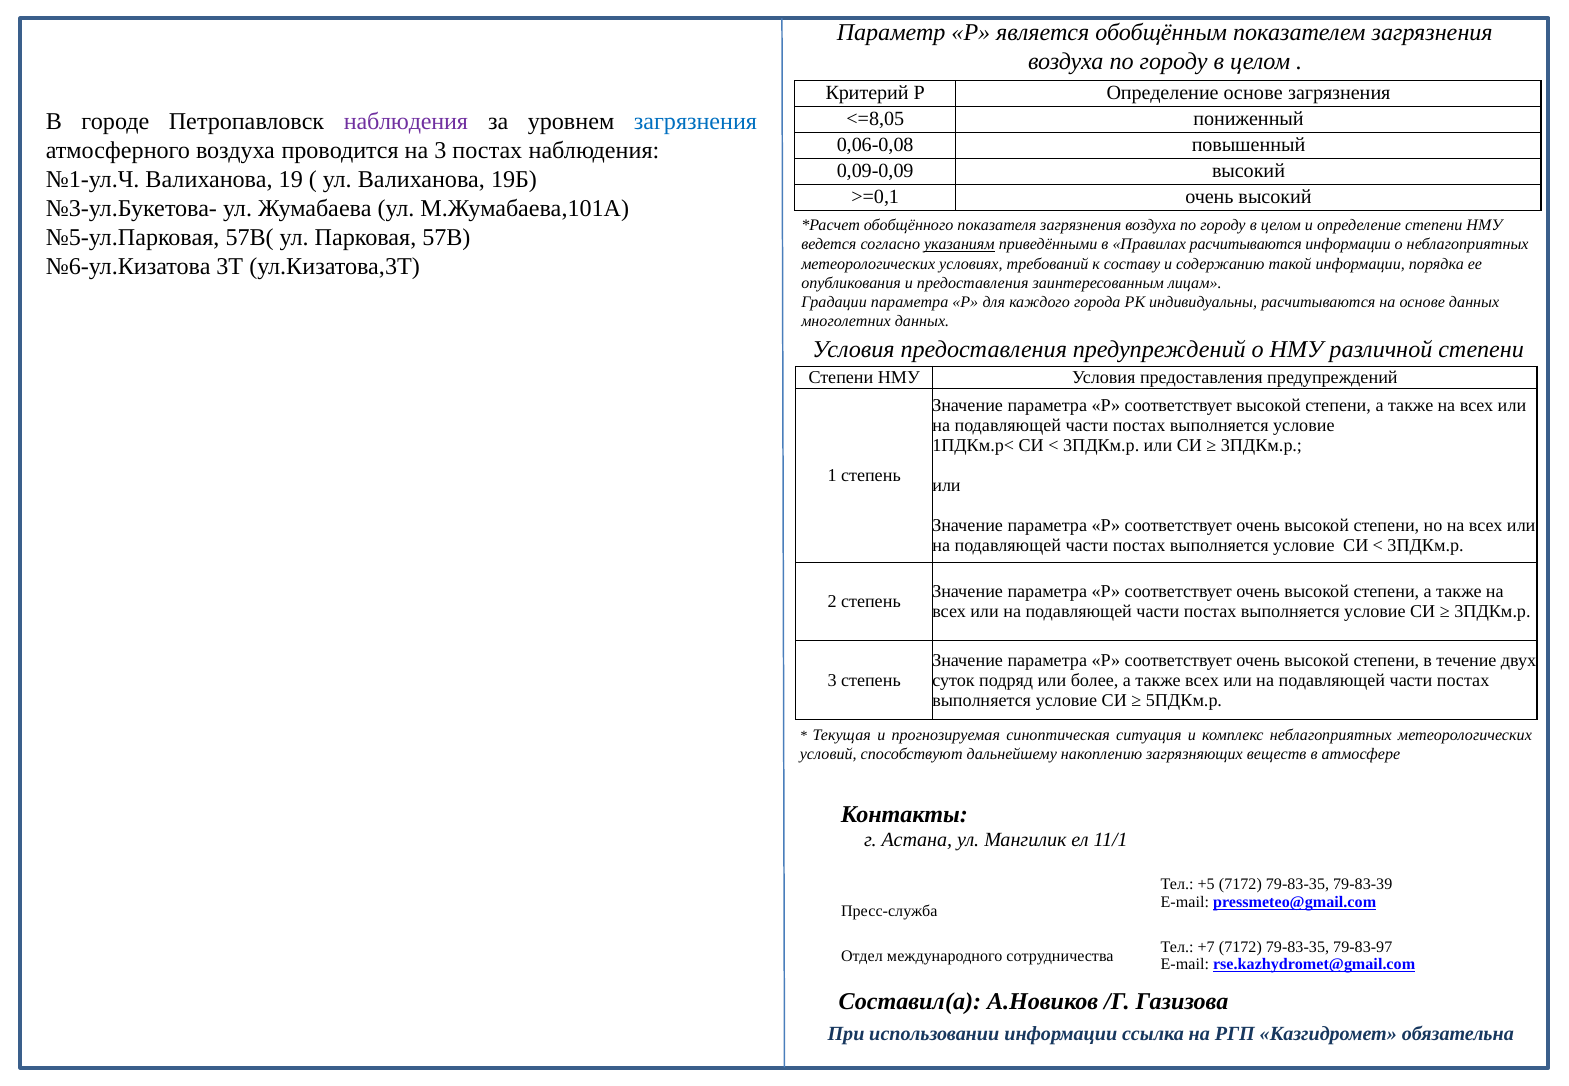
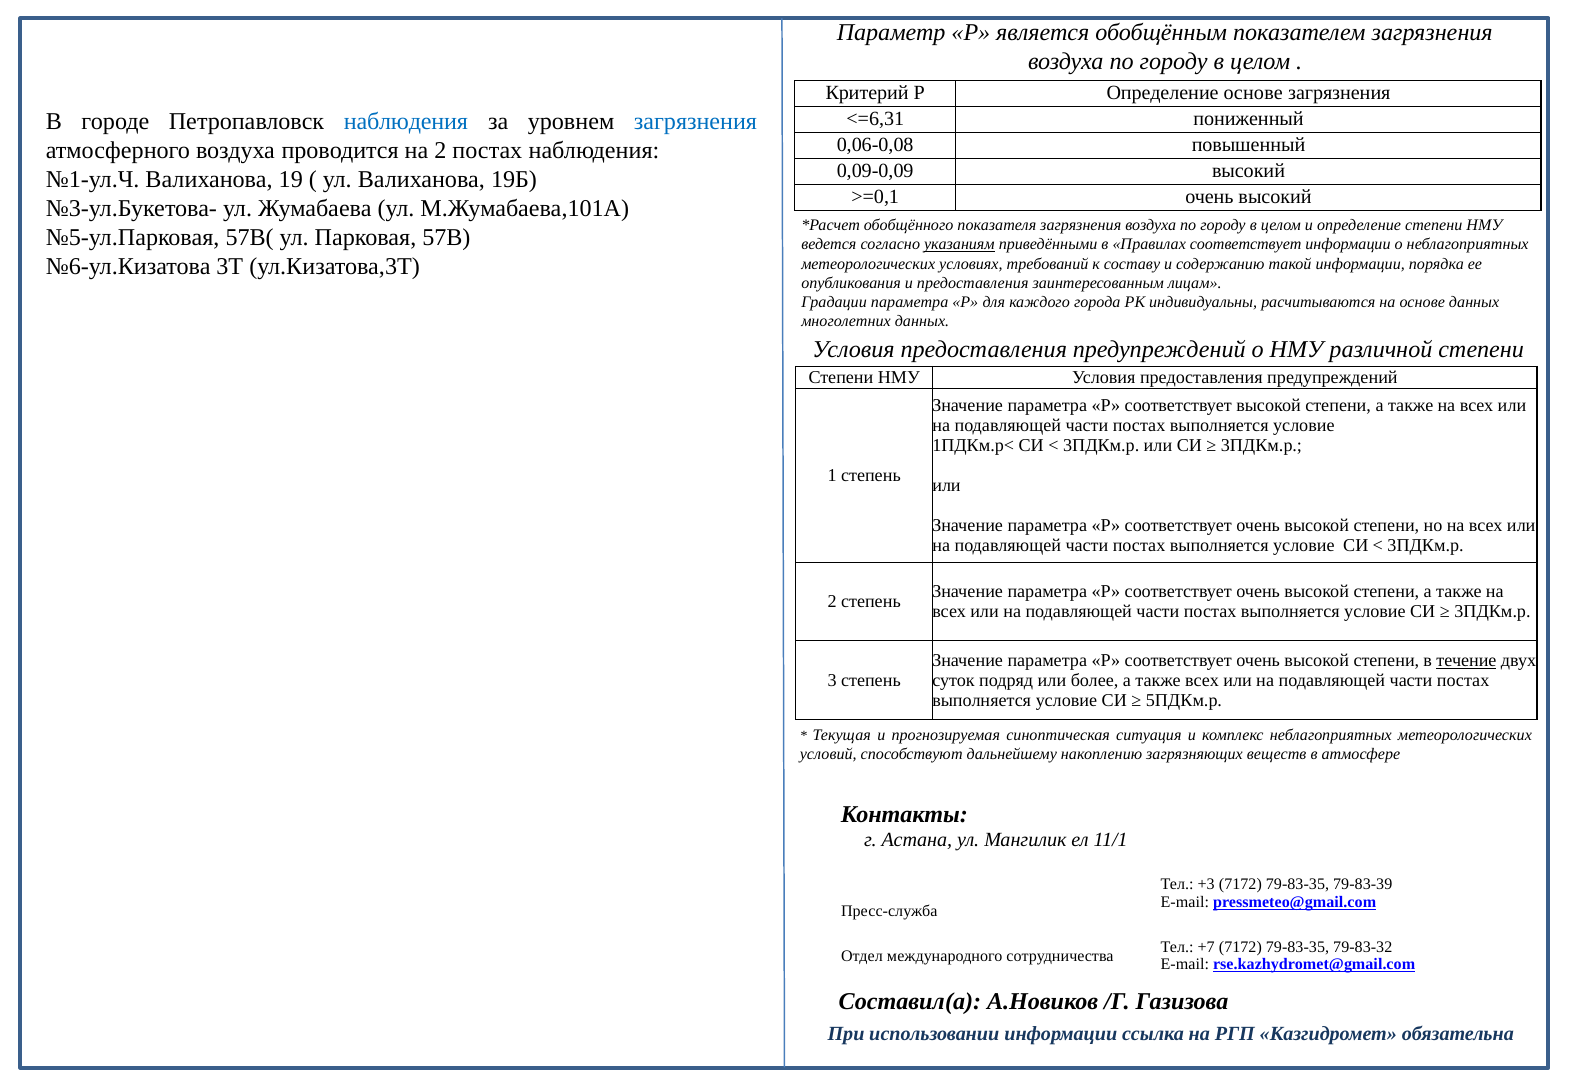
<=8,05: <=8,05 -> <=6,31
наблюдения at (406, 122) colour: purple -> blue
на 3: 3 -> 2
Правилах расчитываются: расчитываются -> соответствует
течение underline: none -> present
+5: +5 -> +3
79-83-97: 79-83-97 -> 79-83-32
